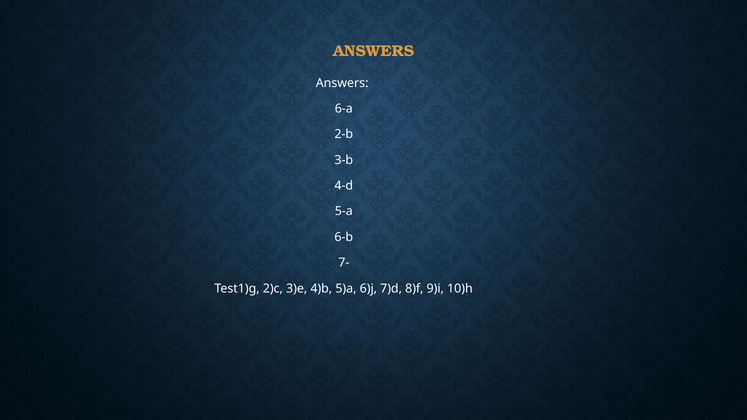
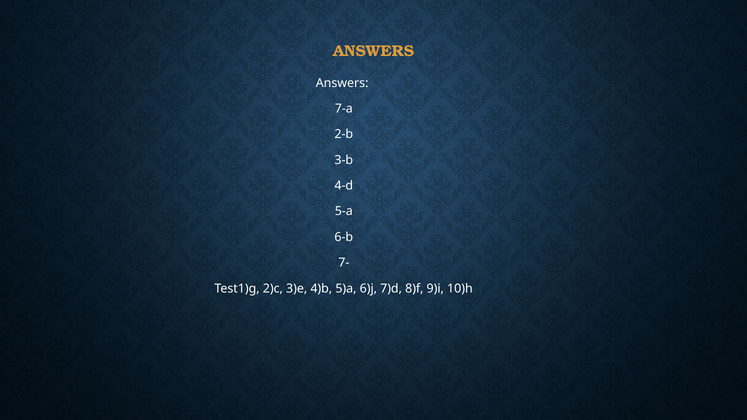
6-a: 6-a -> 7-a
